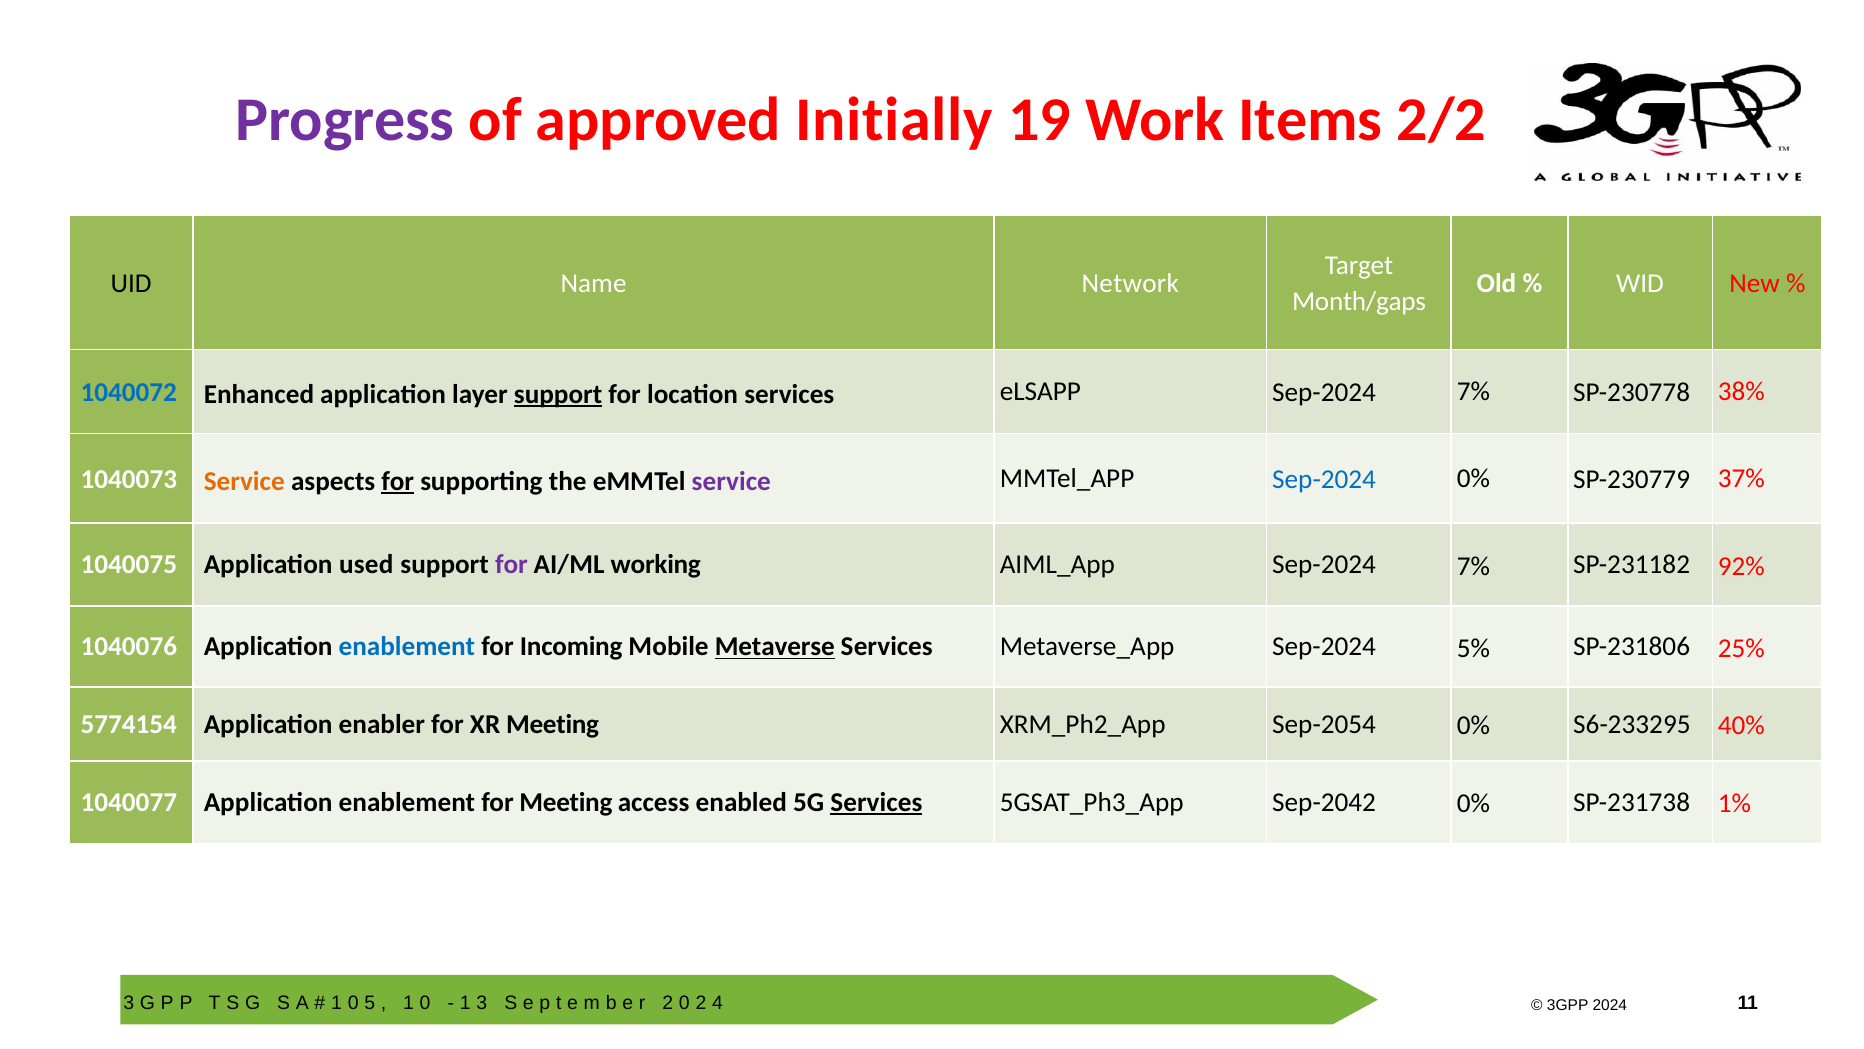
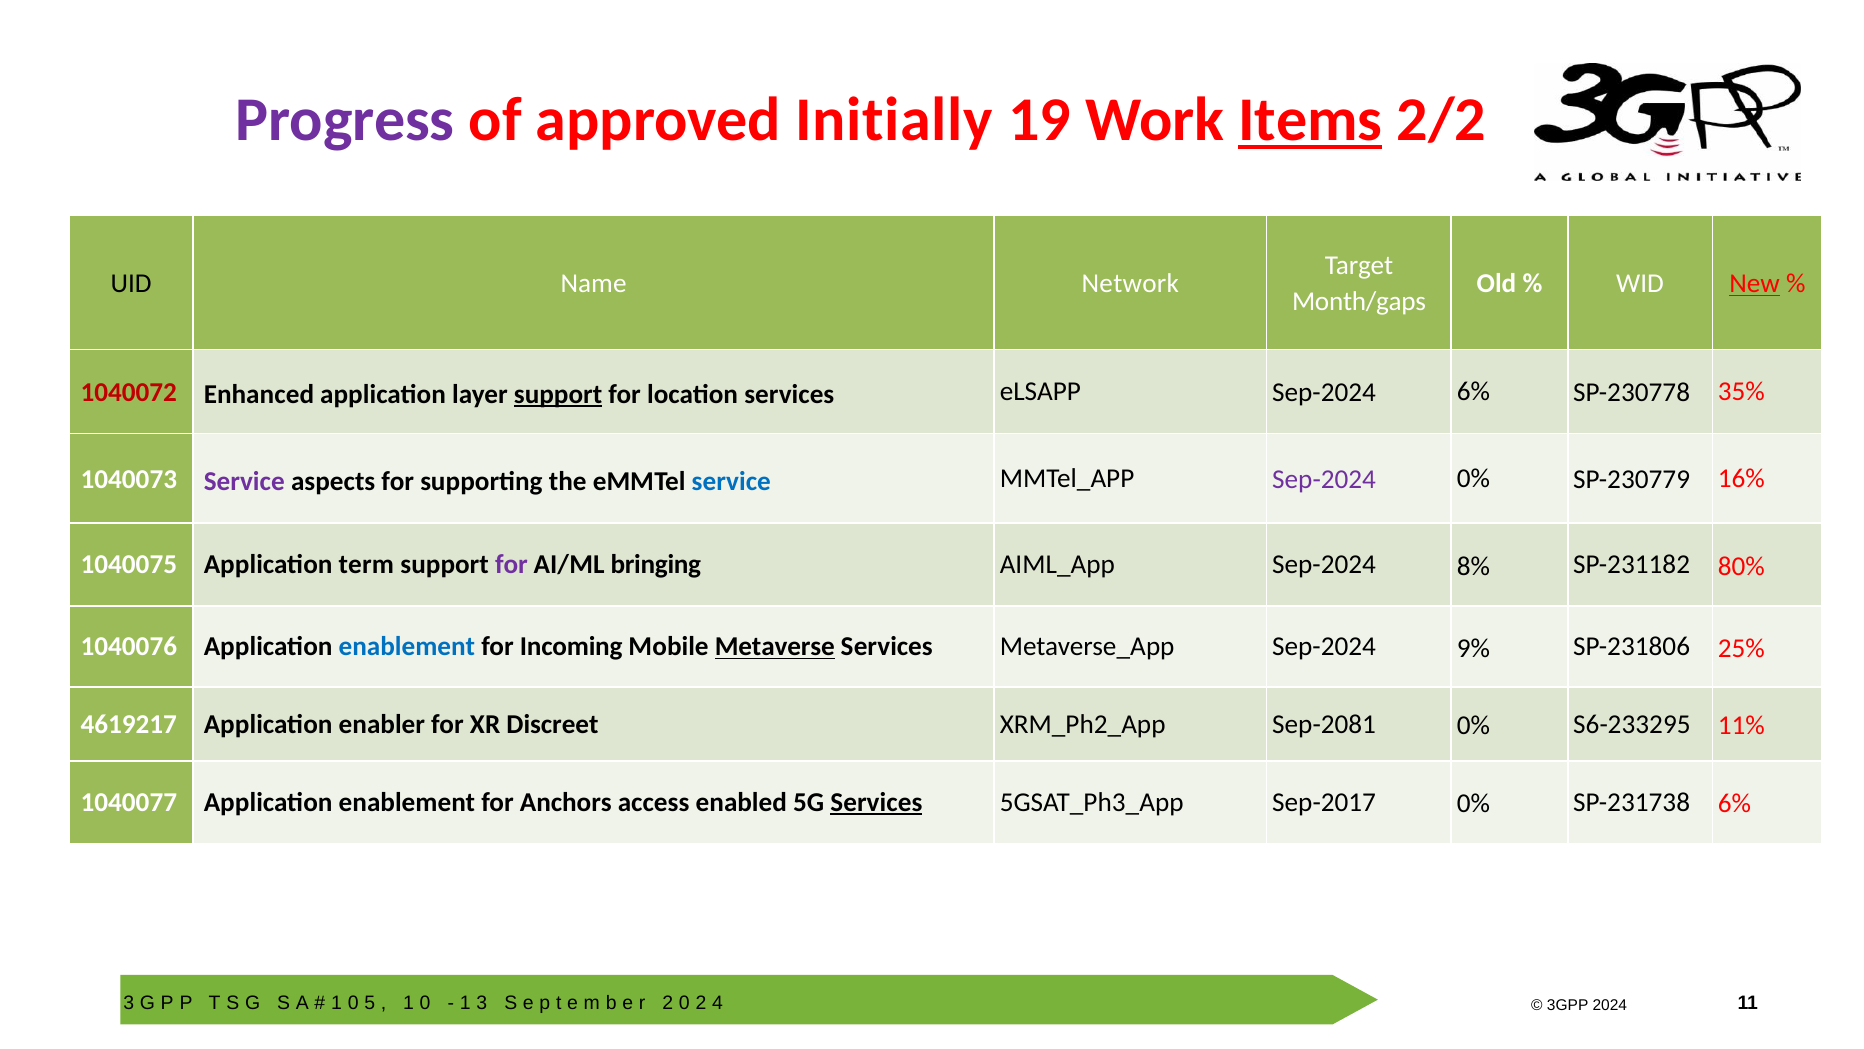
Items underline: none -> present
New underline: none -> present
1040072 colour: blue -> red
eLSAPP Sep-2024 7%: 7% -> 6%
38%: 38% -> 35%
Service at (244, 481) colour: orange -> purple
for at (398, 481) underline: present -> none
service at (731, 481) colour: purple -> blue
Sep-2024 at (1324, 479) colour: blue -> purple
37%: 37% -> 16%
used: used -> term
working: working -> bringing
7% at (1473, 566): 7% -> 8%
92%: 92% -> 80%
5%: 5% -> 9%
5774154: 5774154 -> 4619217
XR Meeting: Meeting -> Discreet
Sep-2054: Sep-2054 -> Sep-2081
40%: 40% -> 11%
for Meeting: Meeting -> Anchors
Sep-2042: Sep-2042 -> Sep-2017
SP-231738 1%: 1% -> 6%
